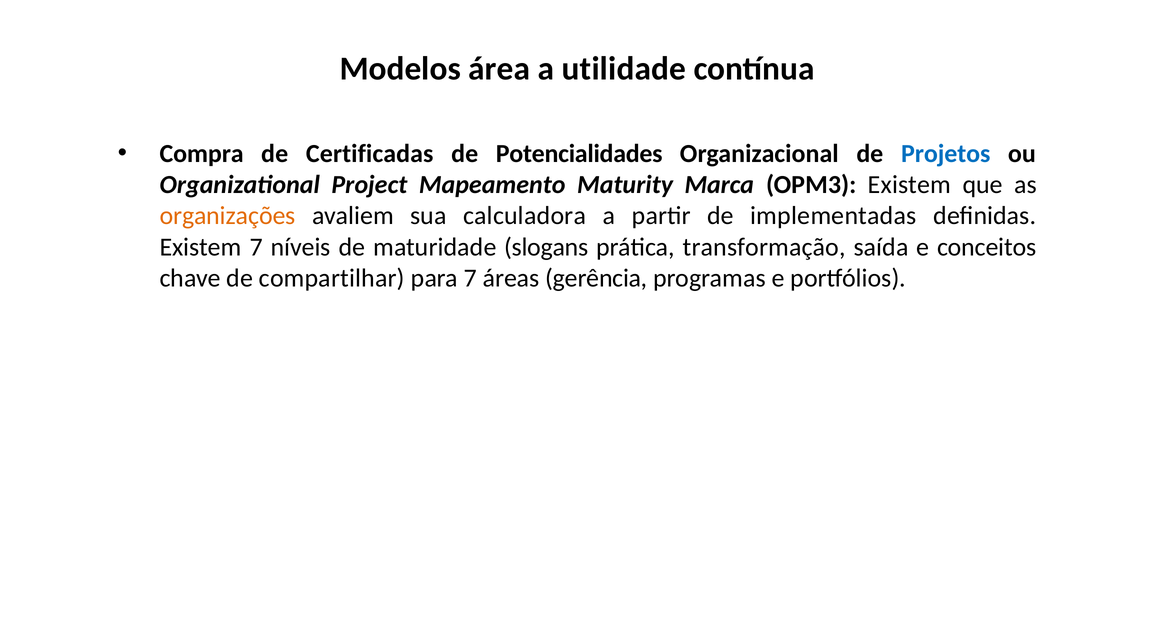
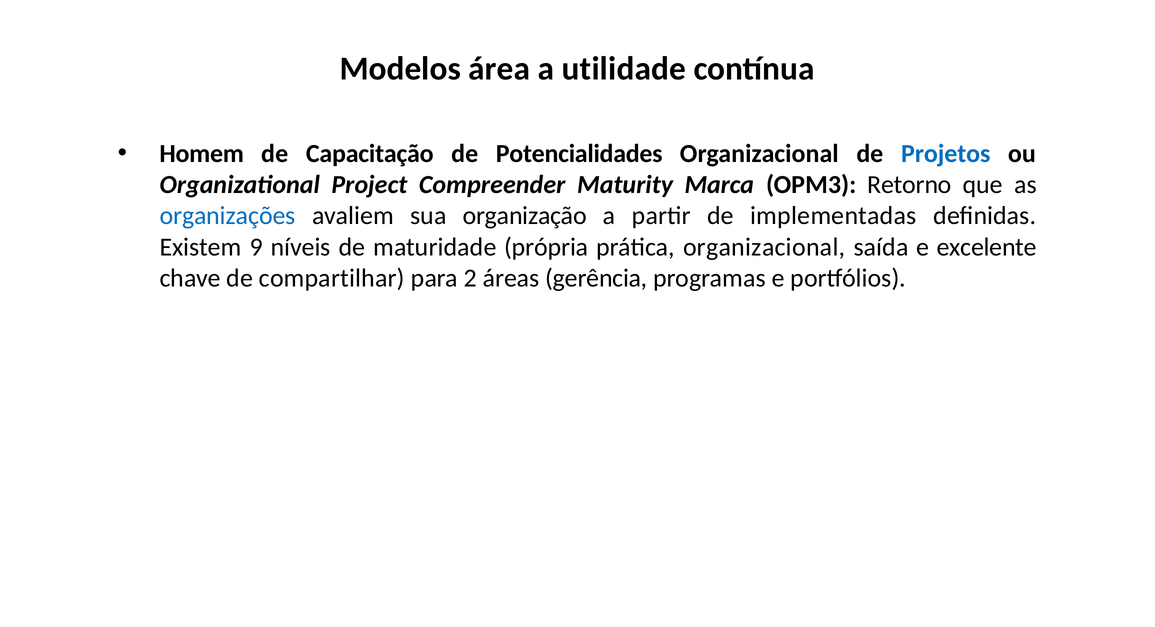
Compra: Compra -> Homem
Certificadas: Certificadas -> Capacitação
Mapeamento: Mapeamento -> Compreender
OPM3 Existem: Existem -> Retorno
organizações colour: orange -> blue
calculadora: calculadora -> organização
Existem 7: 7 -> 9
slogans: slogans -> própria
prática transformação: transformação -> organizacional
conceitos: conceitos -> excelente
para 7: 7 -> 2
